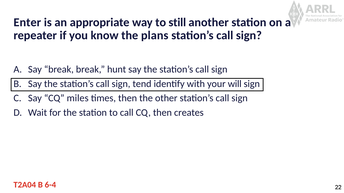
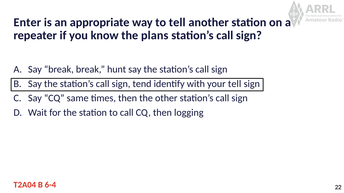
to still: still -> tell
your will: will -> tell
miles: miles -> same
creates: creates -> logging
